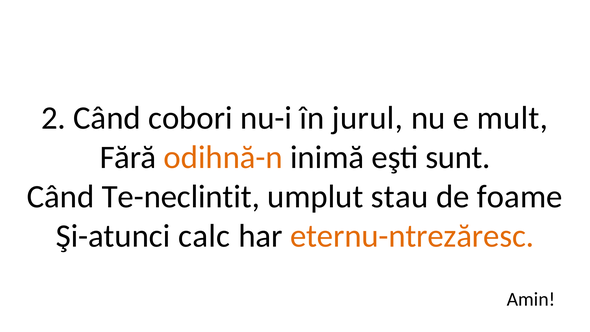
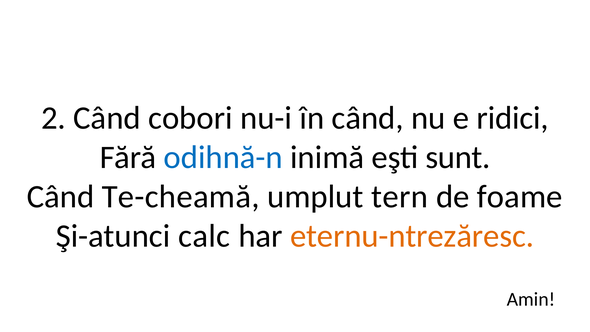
în jurul: jurul -> când
mult: mult -> ridici
odihnă-n colour: orange -> blue
Te-neclintit: Te-neclintit -> Te-cheamă
stau: stau -> tern
